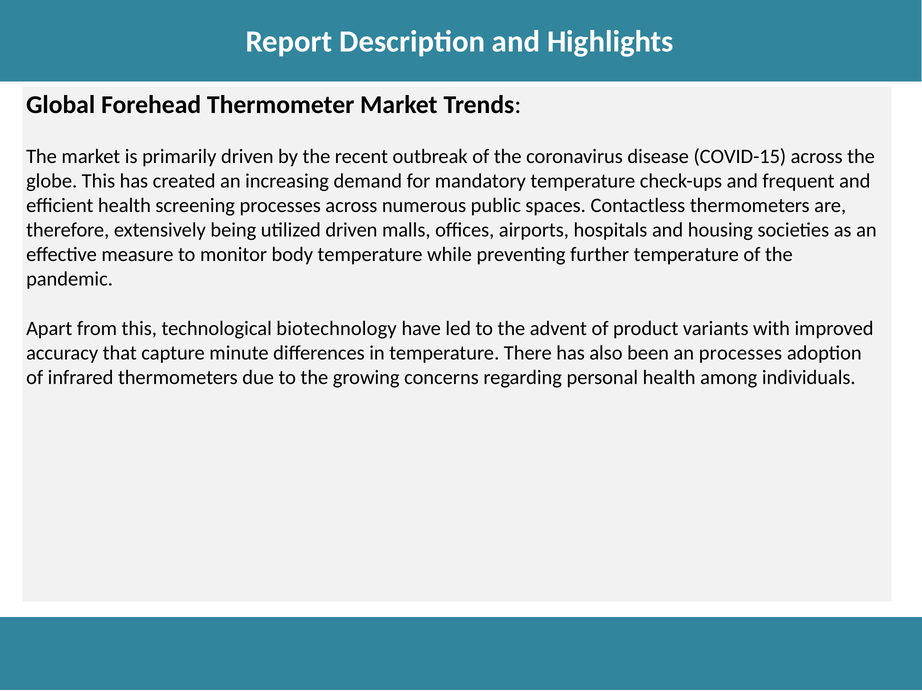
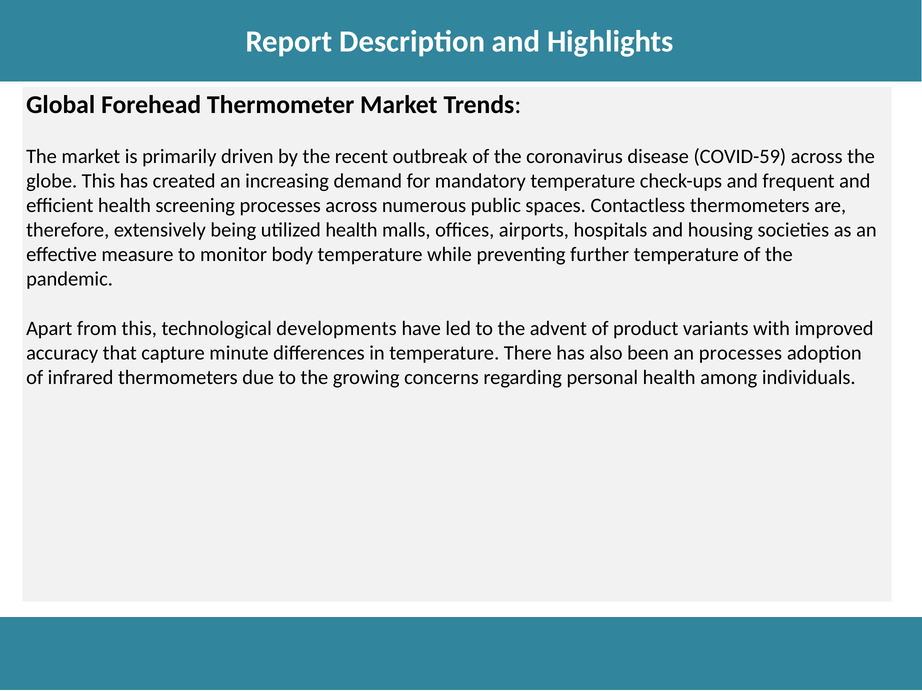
COVID-15: COVID-15 -> COVID-59
utilized driven: driven -> health
biotechnology: biotechnology -> developments
